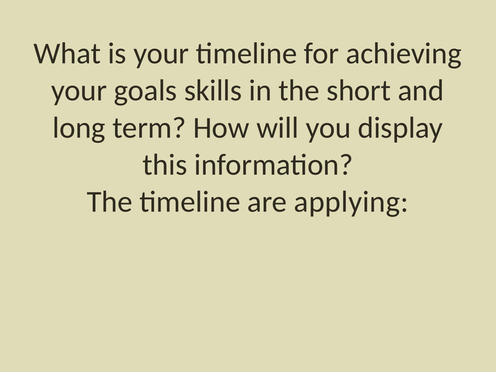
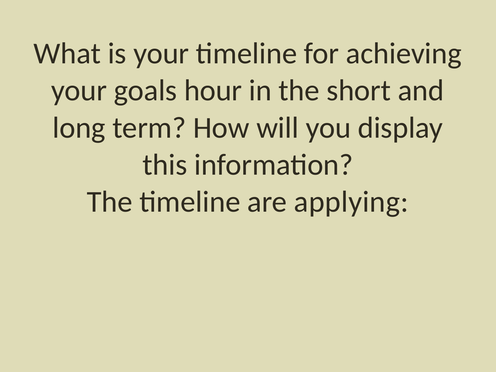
skills: skills -> hour
